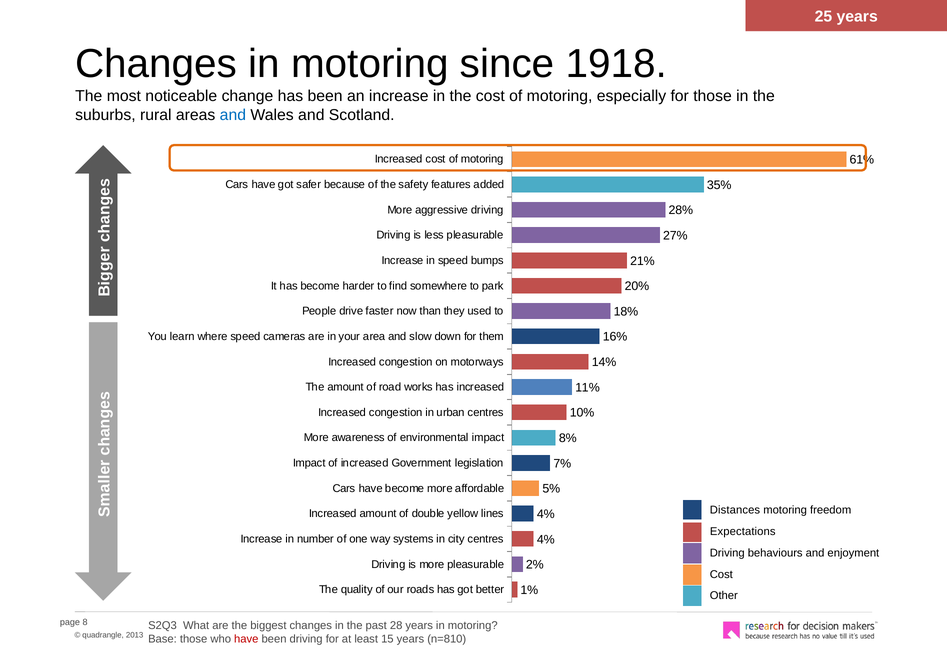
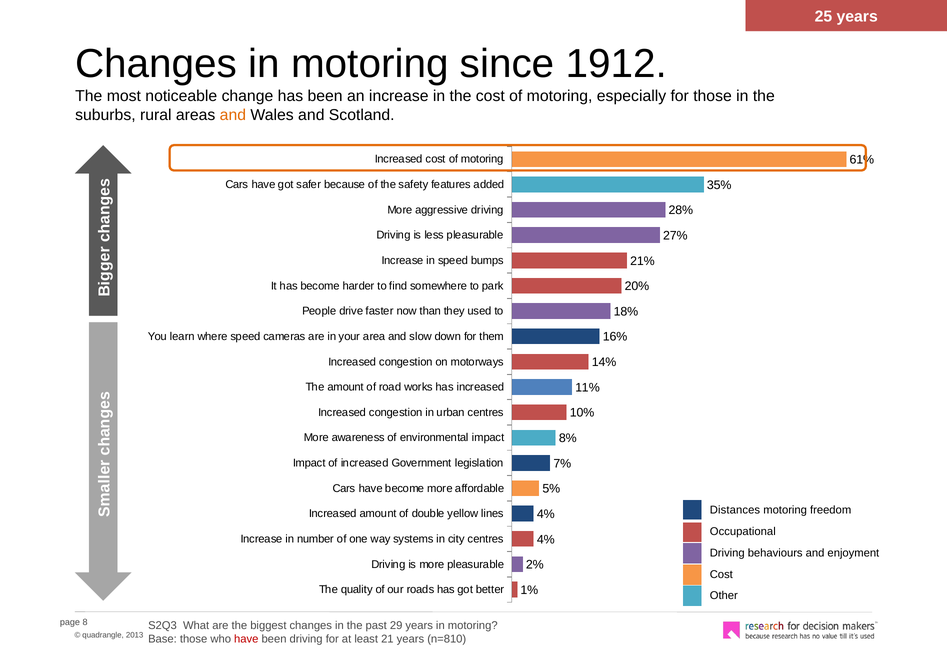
1918: 1918 -> 1912
and at (233, 115) colour: blue -> orange
Expectations: Expectations -> Occupational
28: 28 -> 29
15: 15 -> 21
